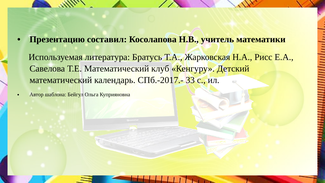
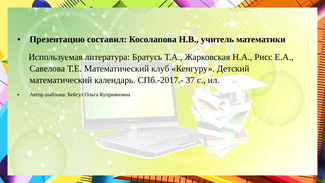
33: 33 -> 37
